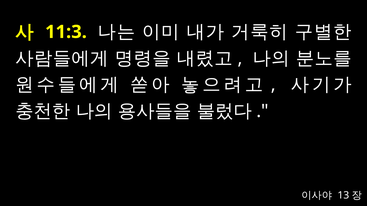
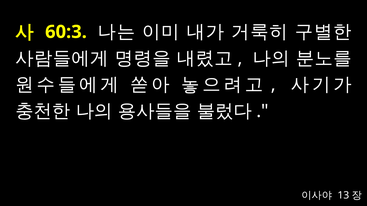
11:3: 11:3 -> 60:3
